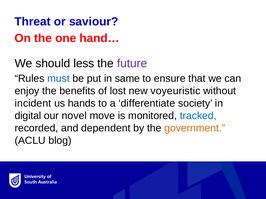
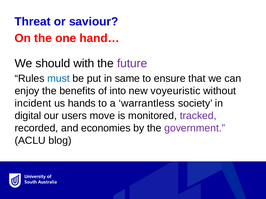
less: less -> with
lost: lost -> into
differentiate: differentiate -> warrantless
novel: novel -> users
tracked colour: blue -> purple
dependent: dependent -> economies
government colour: orange -> purple
